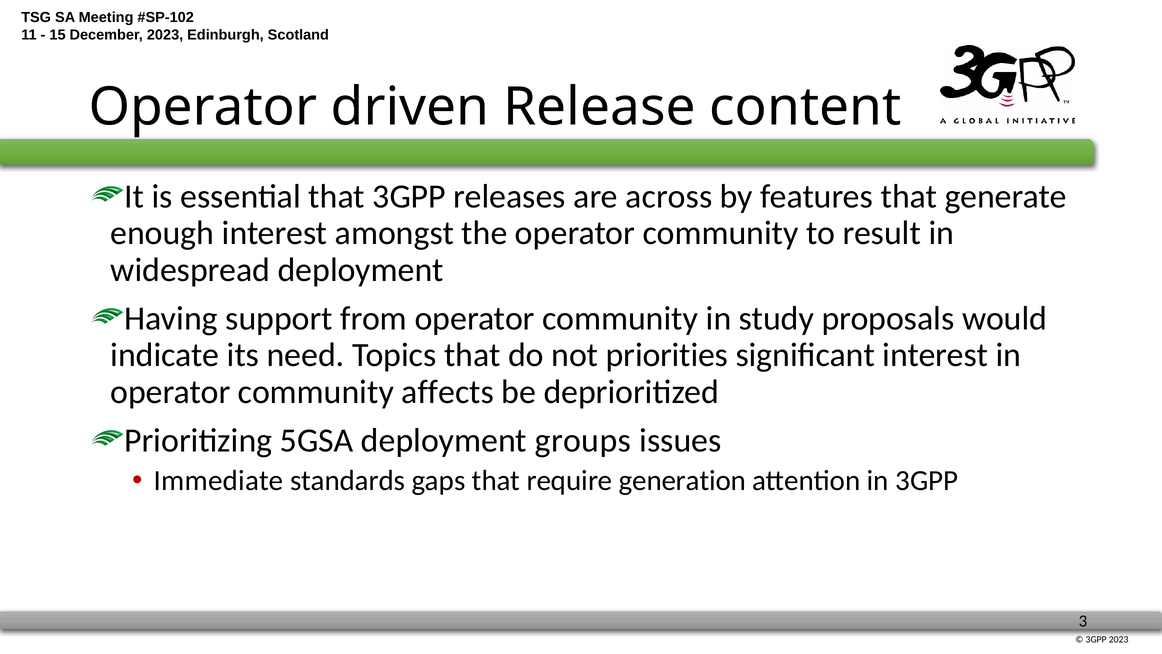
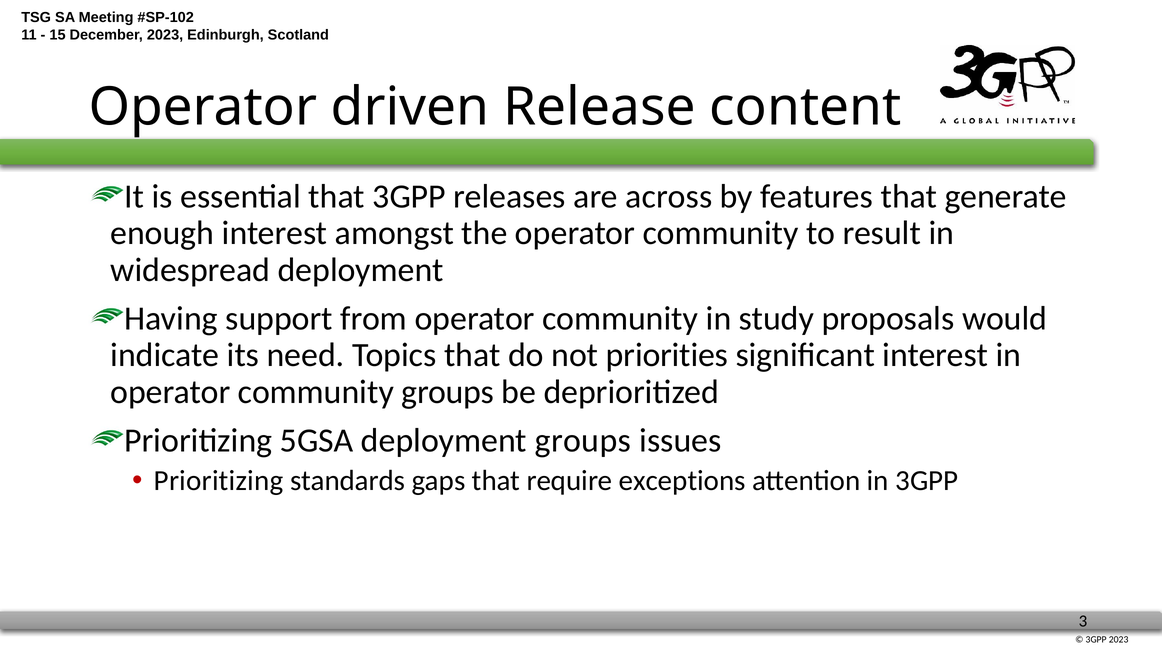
community affects: affects -> groups
Immediate at (219, 480): Immediate -> Prioritizing
generation: generation -> exceptions
